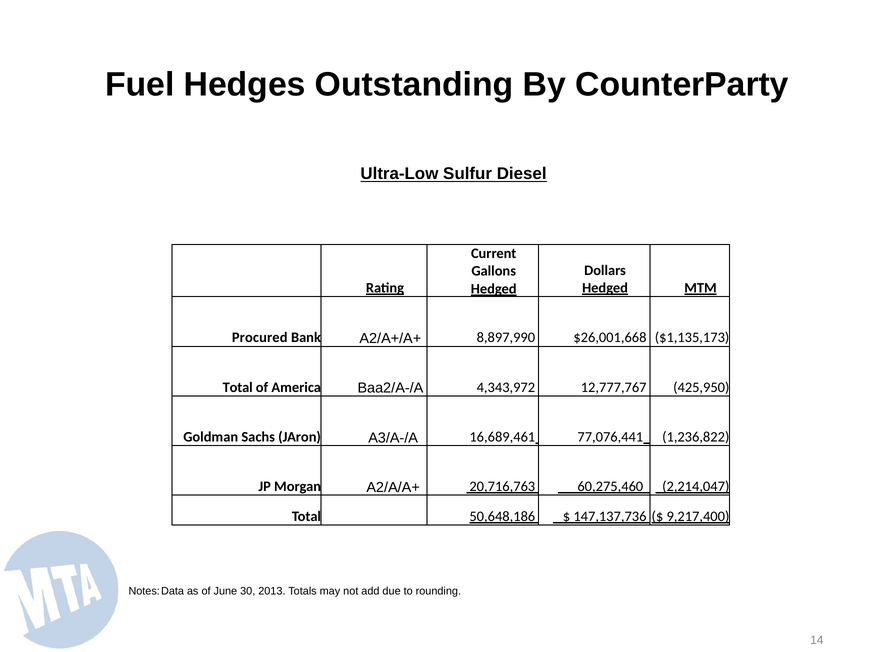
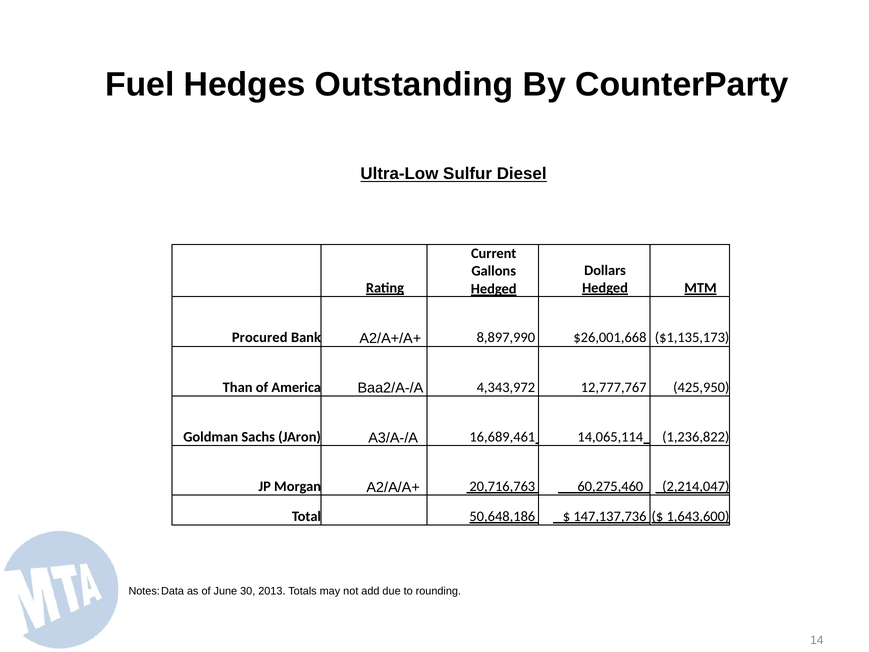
Total at (238, 387): Total -> Than
77,076,441: 77,076,441 -> 14,065,114
9,217,400: 9,217,400 -> 1,643,600
